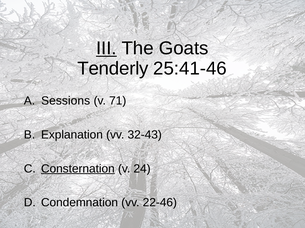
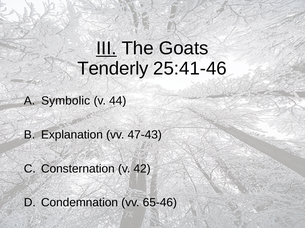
Sessions: Sessions -> Symbolic
71: 71 -> 44
32-43: 32-43 -> 47-43
Consternation underline: present -> none
24: 24 -> 42
22-46: 22-46 -> 65-46
